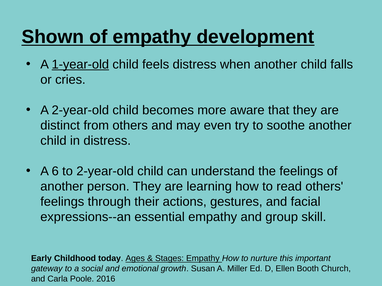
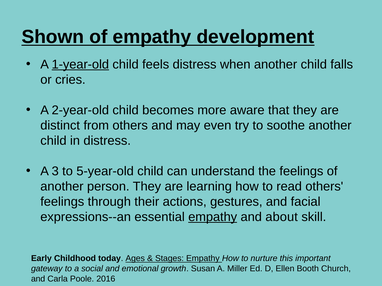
6: 6 -> 3
to 2-year-old: 2-year-old -> 5-year-old
empathy at (213, 217) underline: none -> present
group: group -> about
